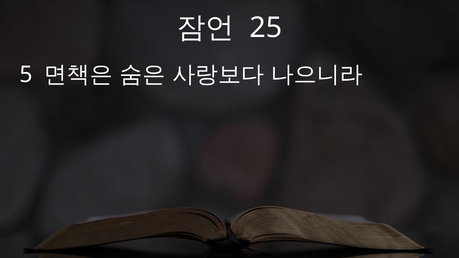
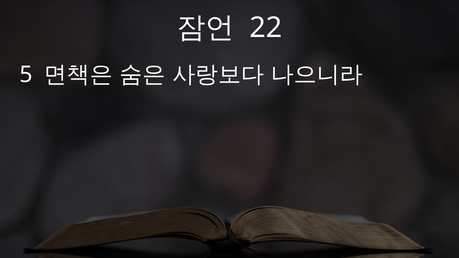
25: 25 -> 22
